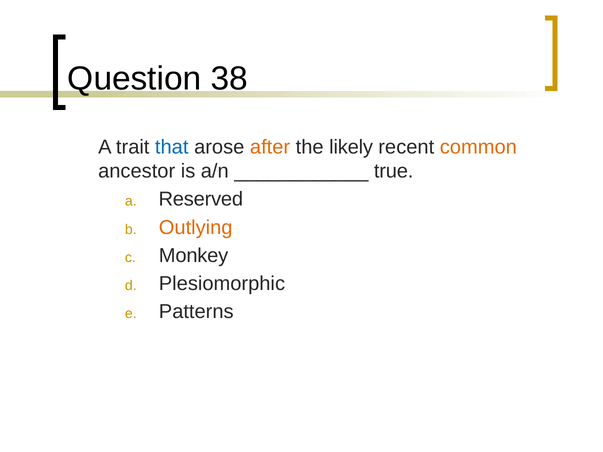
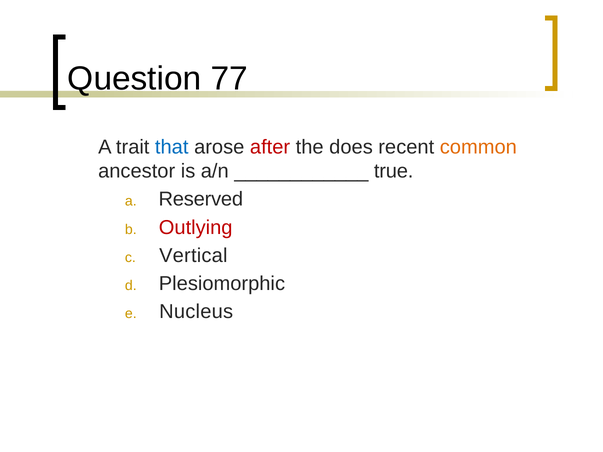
38: 38 -> 77
after colour: orange -> red
likely: likely -> does
Outlying colour: orange -> red
Monkey: Monkey -> Vertical
Patterns: Patterns -> Nucleus
